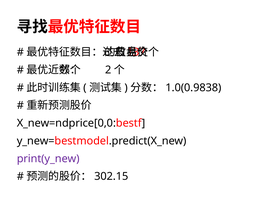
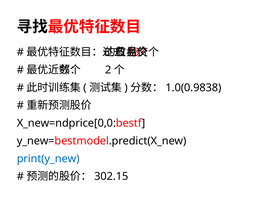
print(y_new colour: purple -> blue
